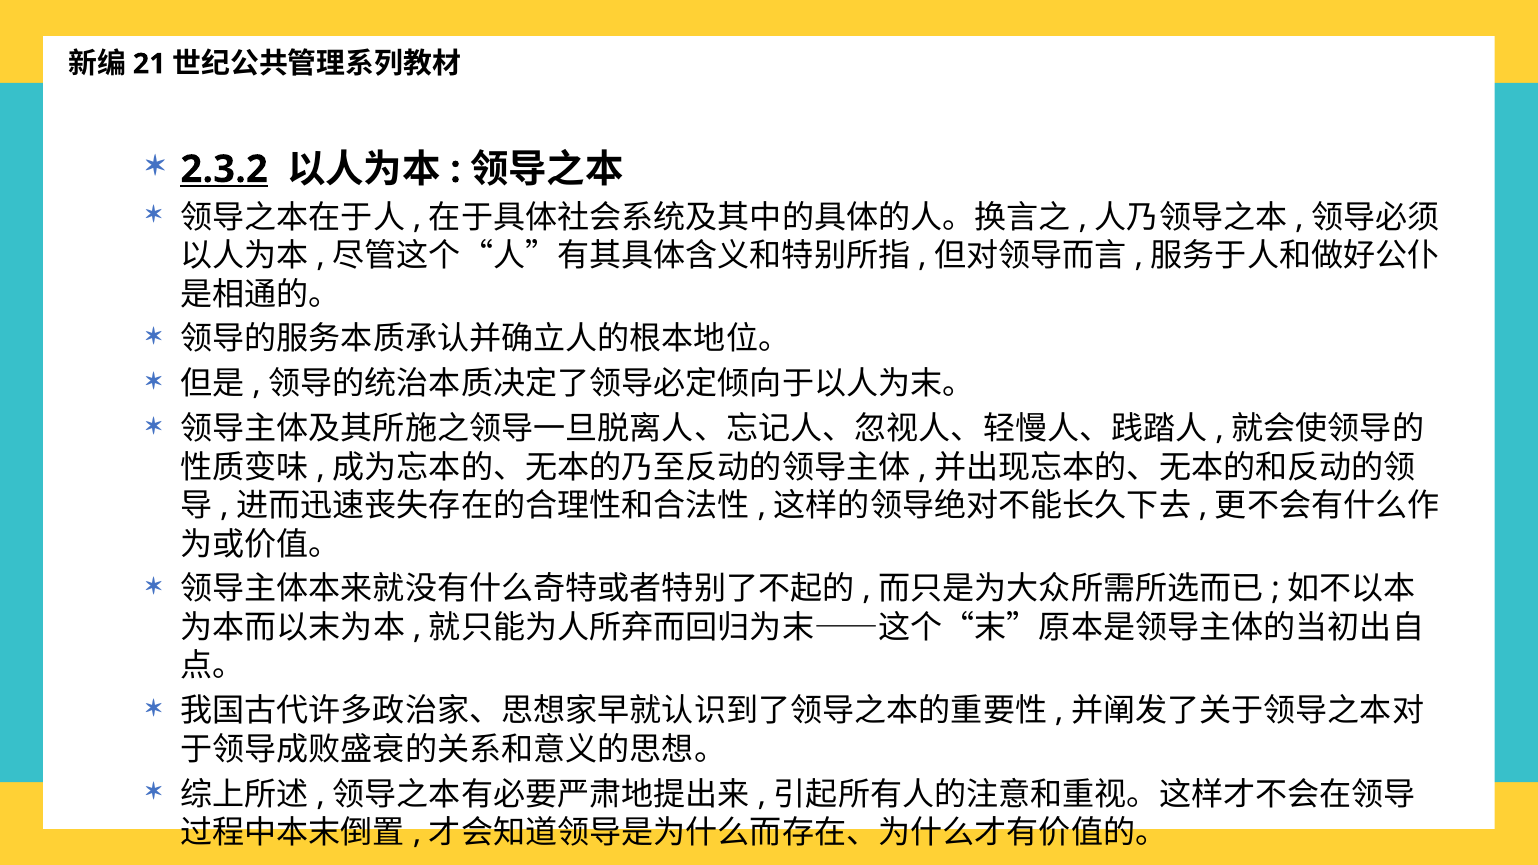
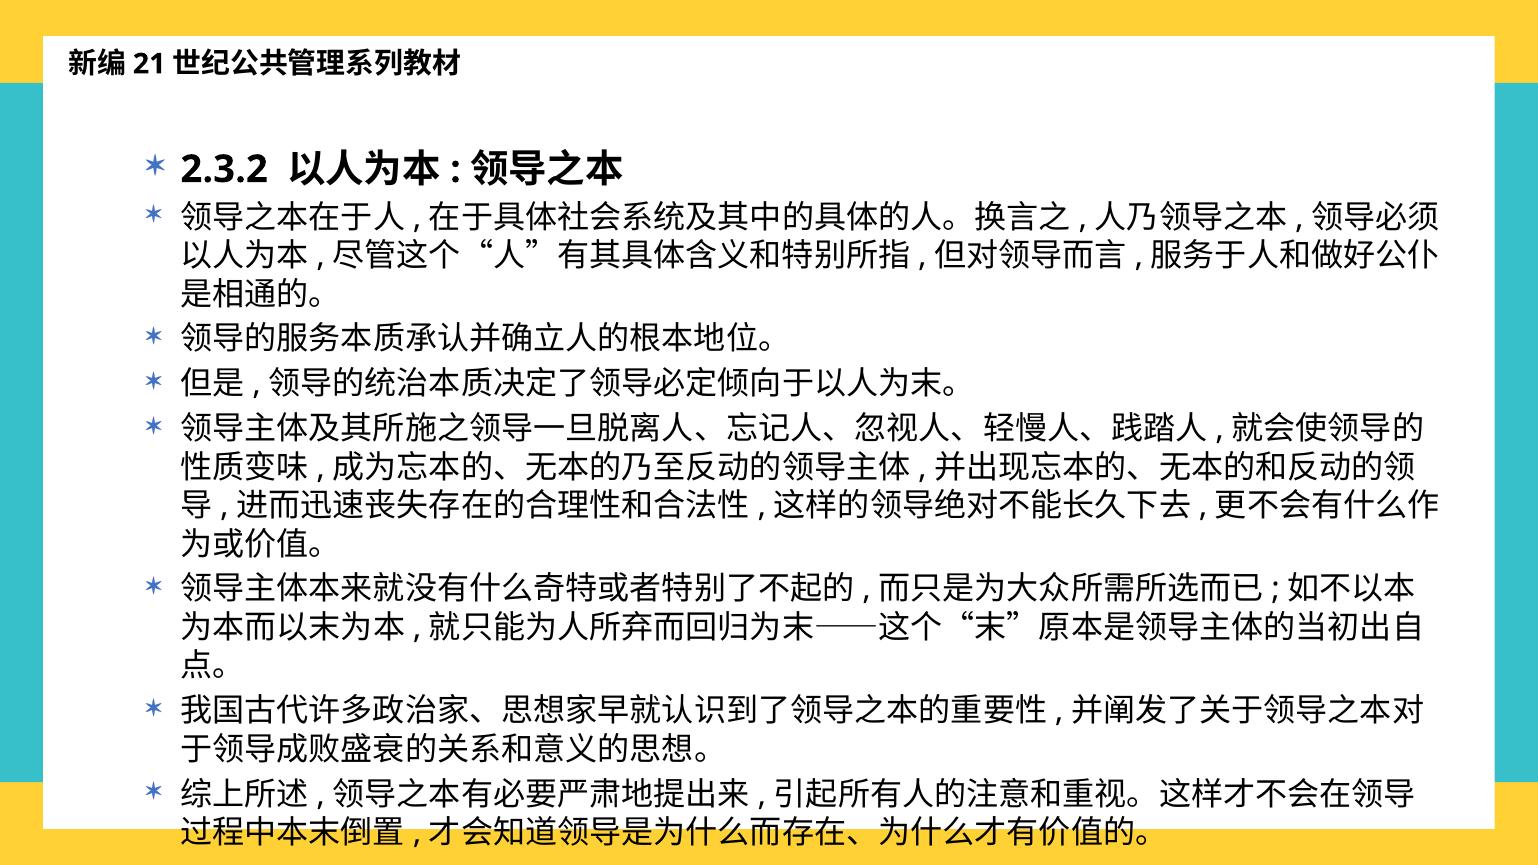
2.3.2 underline: present -> none
